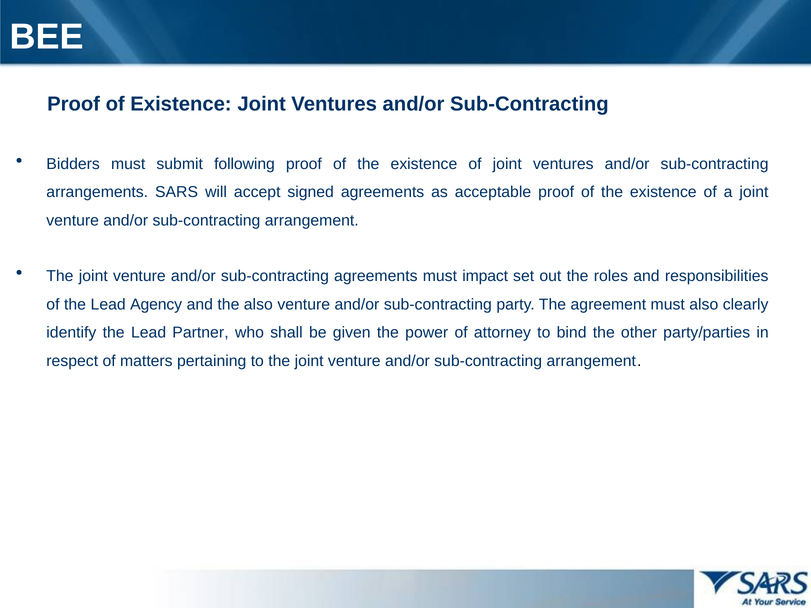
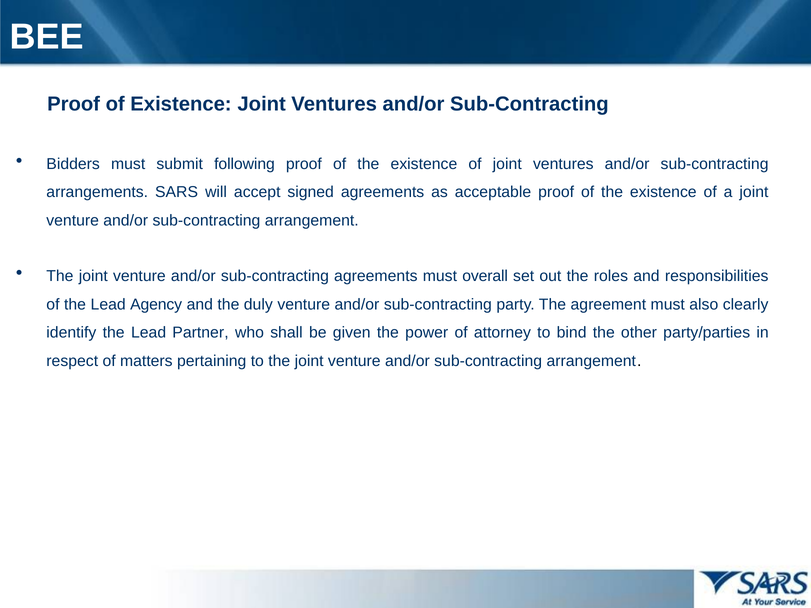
impact: impact -> overall
the also: also -> duly
